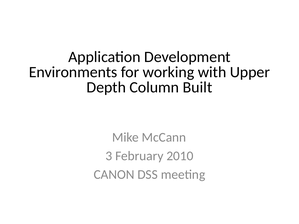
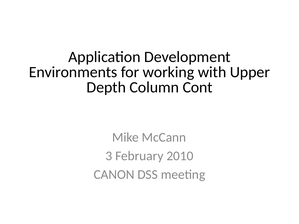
Built: Built -> Cont
